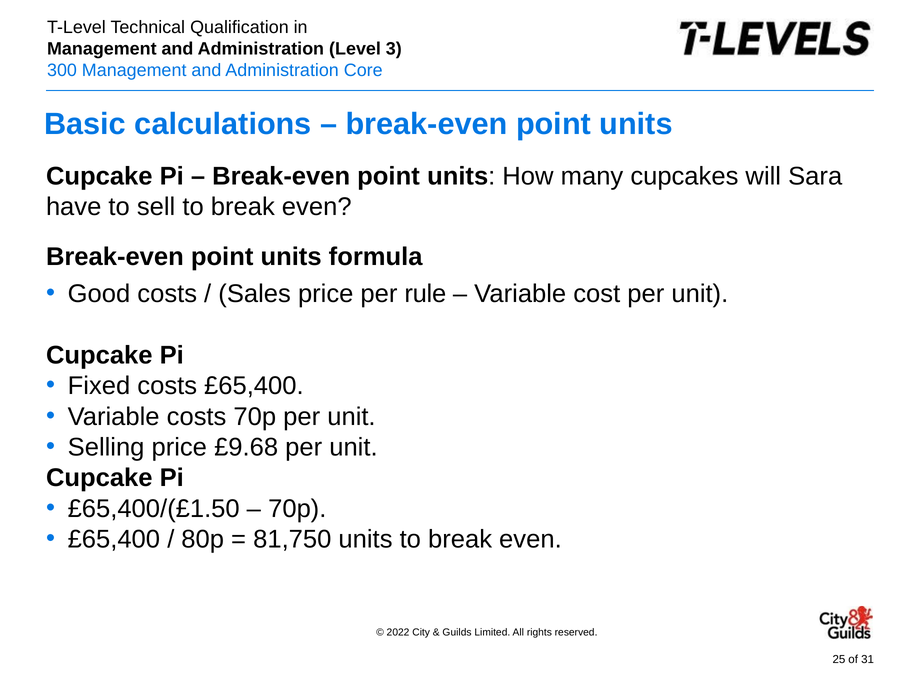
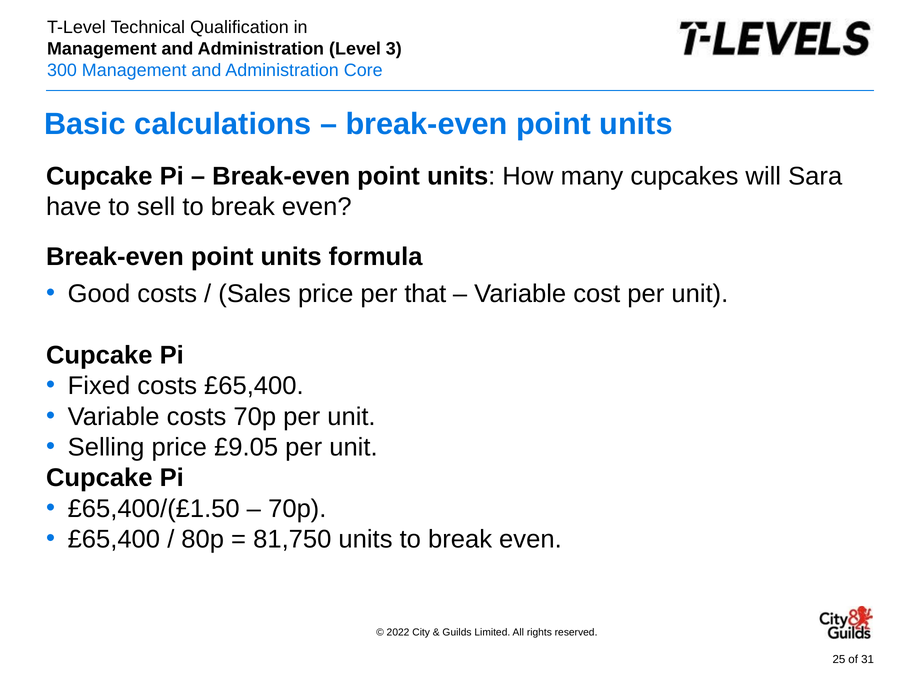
rule: rule -> that
£9.68: £9.68 -> £9.05
